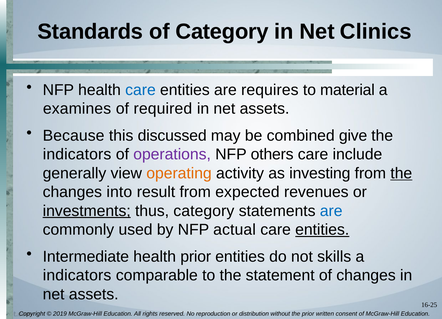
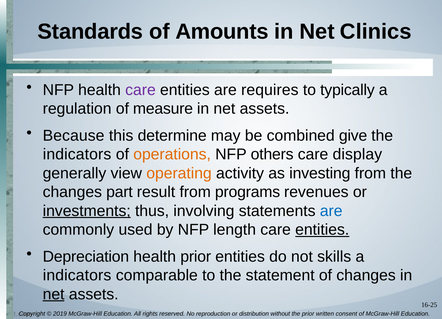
of Category: Category -> Amounts
care at (140, 90) colour: blue -> purple
material: material -> typically
examines: examines -> regulation
required: required -> measure
discussed: discussed -> determine
operations colour: purple -> orange
include: include -> display
the at (401, 173) underline: present -> none
into: into -> part
expected: expected -> programs
thus category: category -> involving
actual: actual -> length
Intermediate: Intermediate -> Depreciation
net at (54, 294) underline: none -> present
